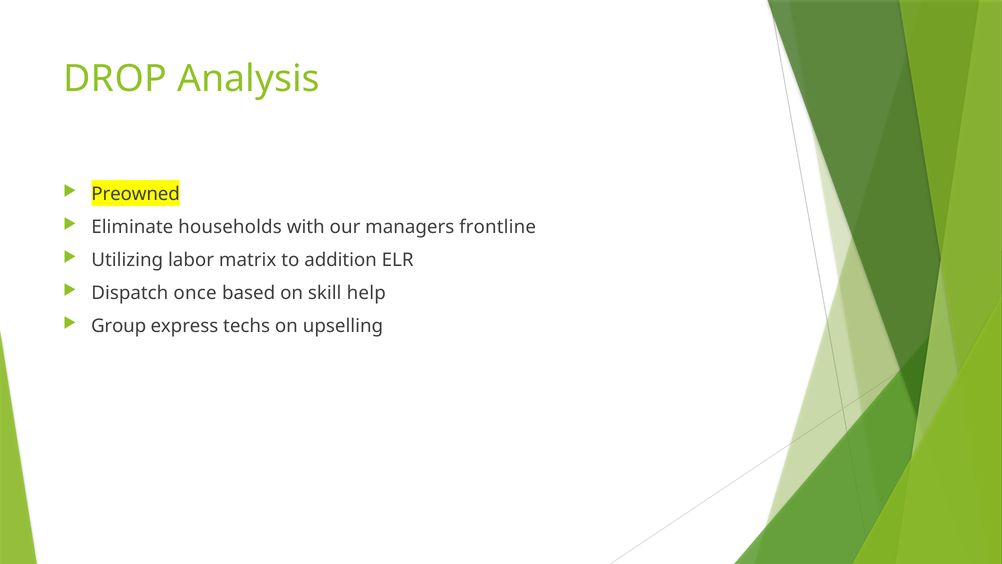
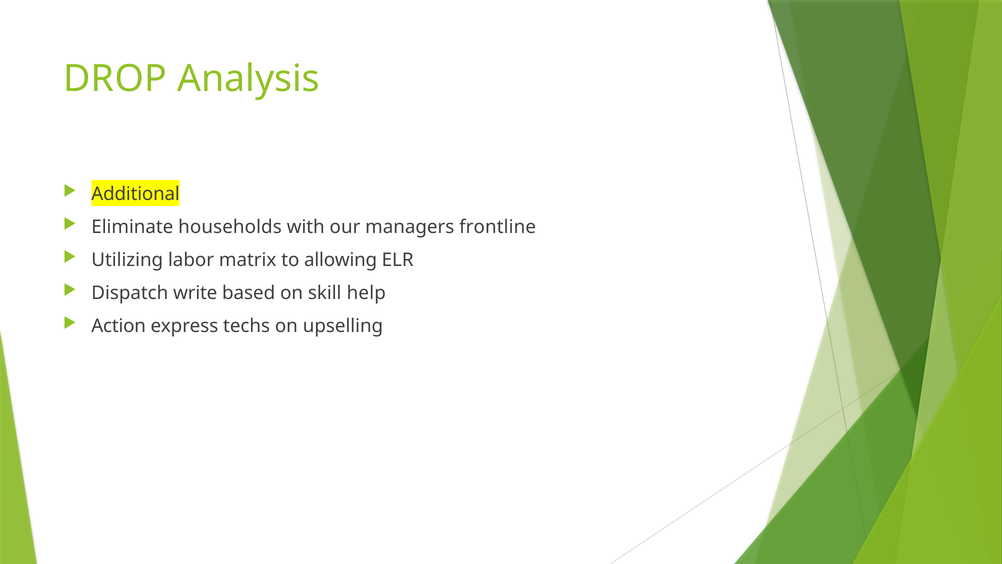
Preowned: Preowned -> Additional
addition: addition -> allowing
once: once -> write
Group: Group -> Action
